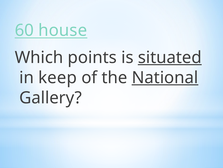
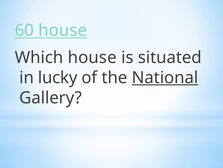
Which points: points -> house
situated underline: present -> none
keep: keep -> lucky
